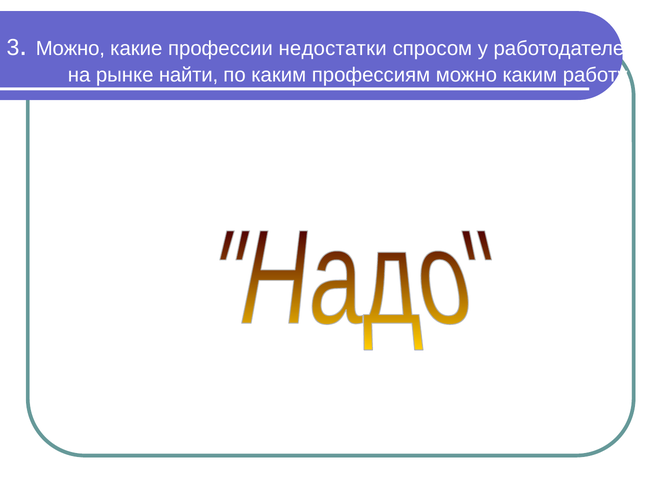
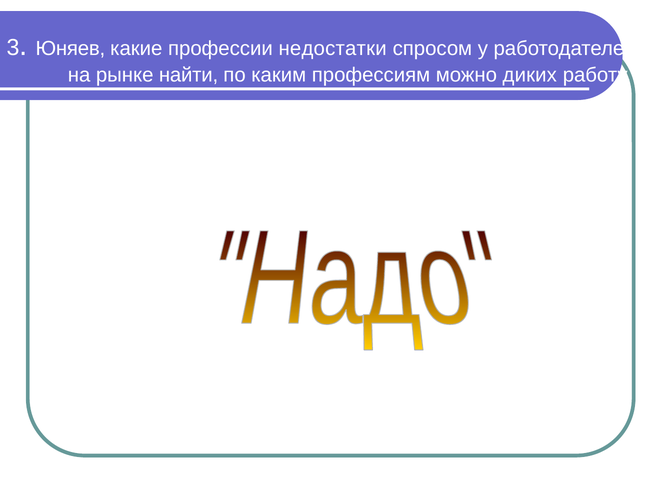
Можно at (70, 49): Можно -> Юняев
можно каким: каким -> диких
